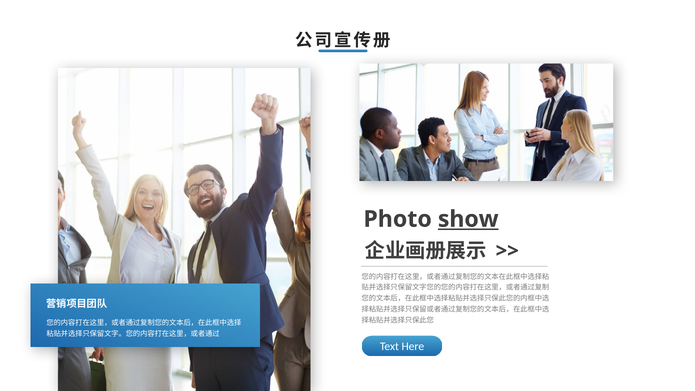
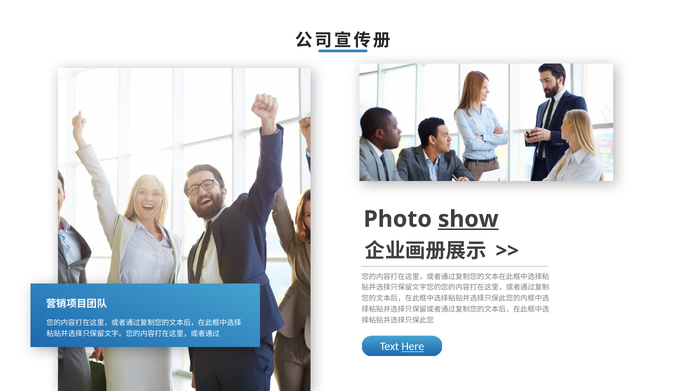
Here underline: none -> present
